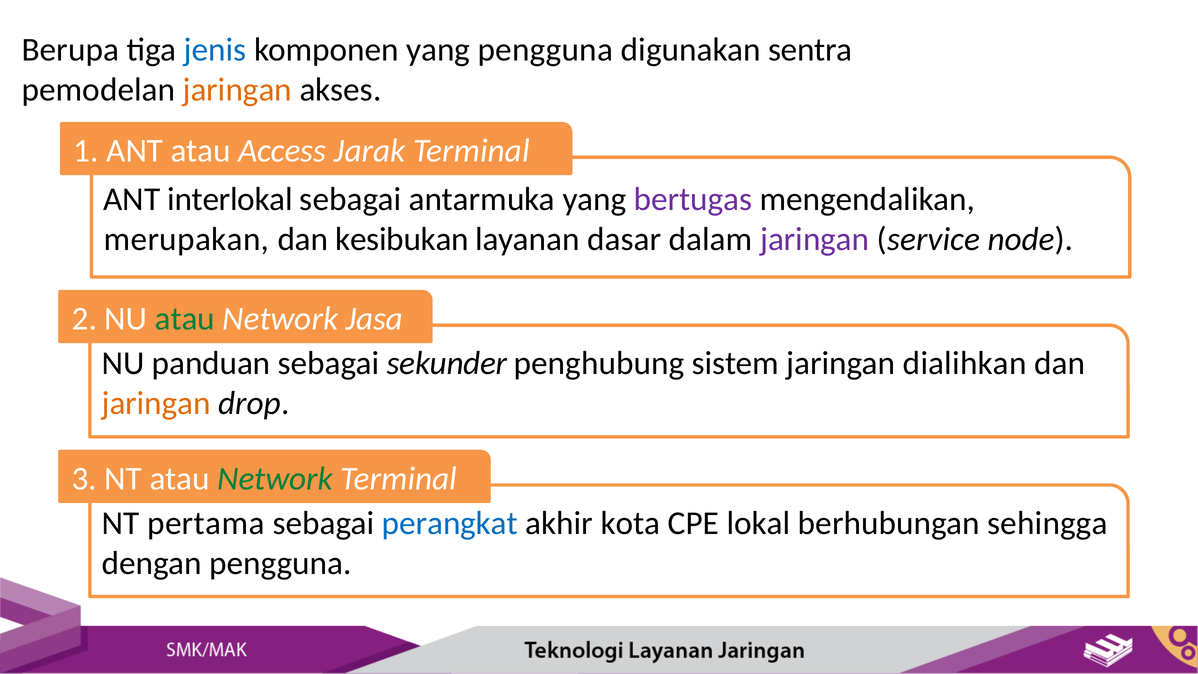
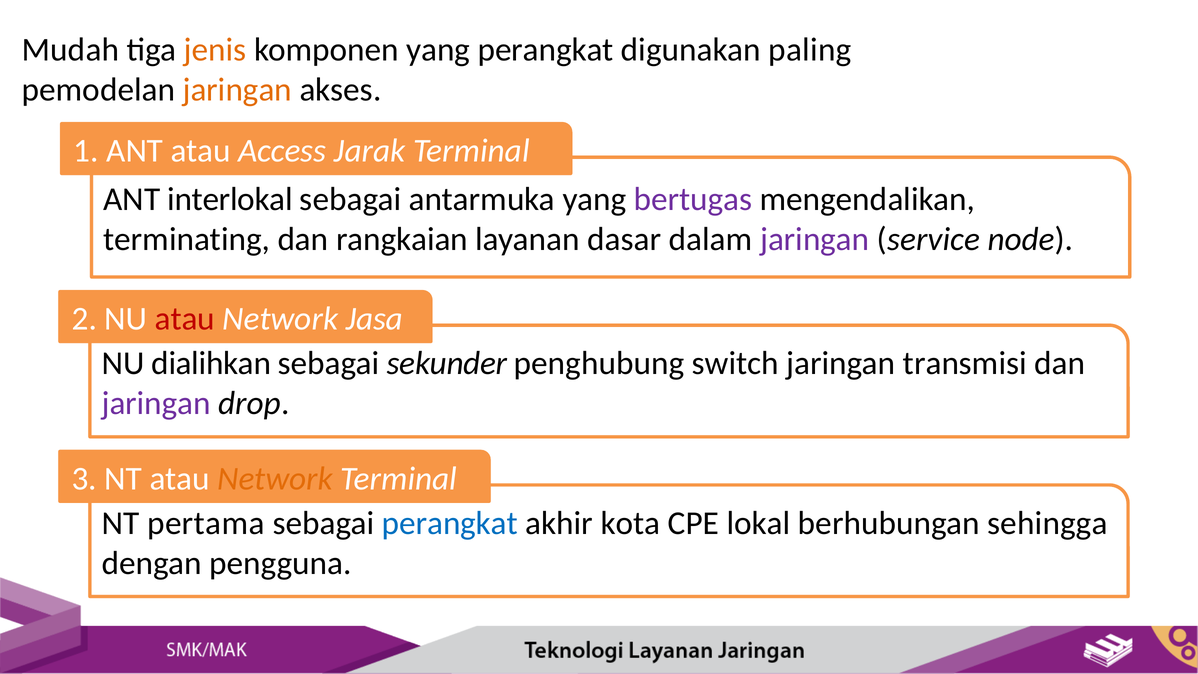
Berupa: Berupa -> Mudah
jenis colour: blue -> orange
yang pengguna: pengguna -> perangkat
sentra: sentra -> paling
merupakan: merupakan -> terminating
kesibukan: kesibukan -> rangkaian
atau at (185, 319) colour: green -> red
panduan: panduan -> dialihkan
sistem: sistem -> switch
dialihkan: dialihkan -> transmisi
jaringan at (156, 403) colour: orange -> purple
Network at (275, 479) colour: green -> orange
